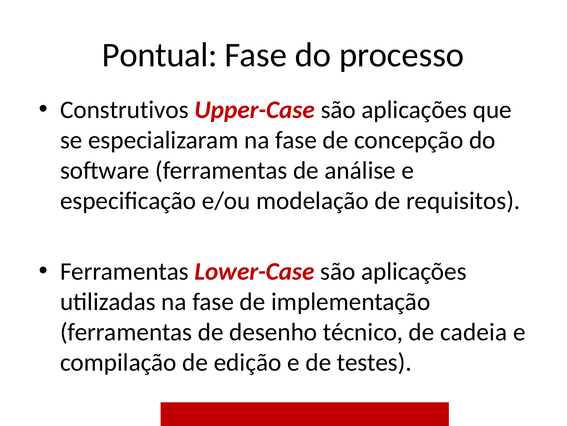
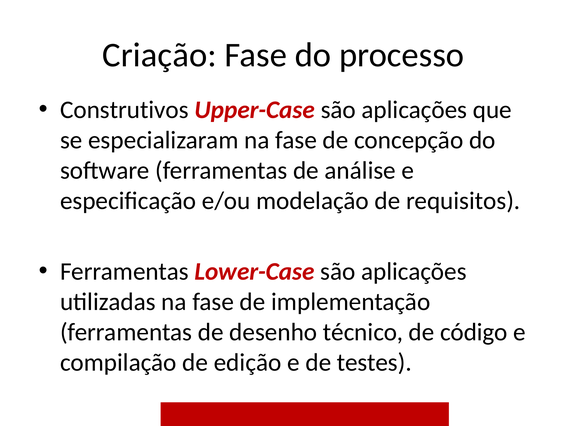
Pontual: Pontual -> Criação
cadeia: cadeia -> código
